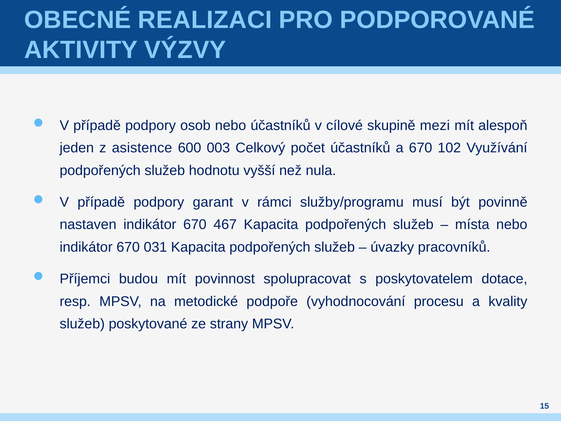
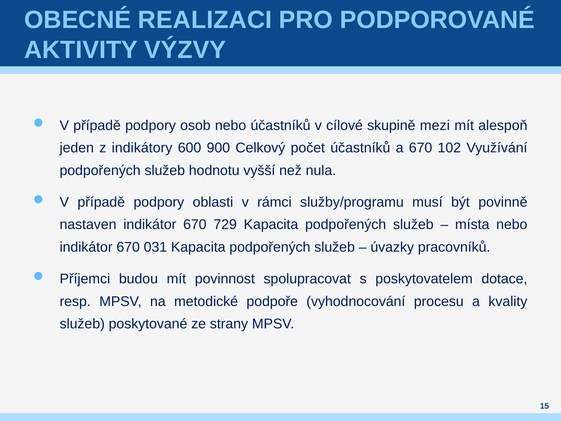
asistence: asistence -> indikátory
003: 003 -> 900
garant: garant -> oblasti
467: 467 -> 729
